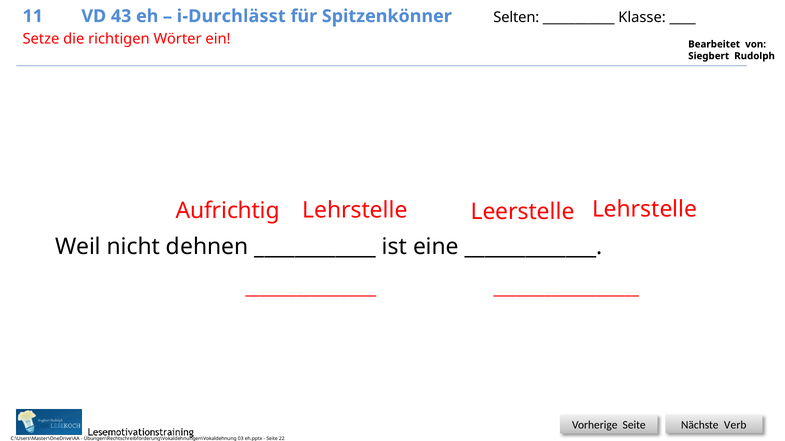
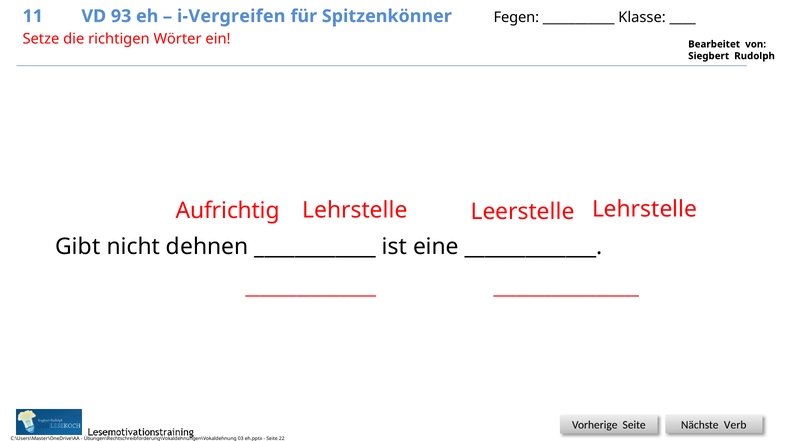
43: 43 -> 93
i-Durchlässt: i-Durchlässt -> i-Vergreifen
Selten: Selten -> Fegen
Weil: Weil -> Gibt
